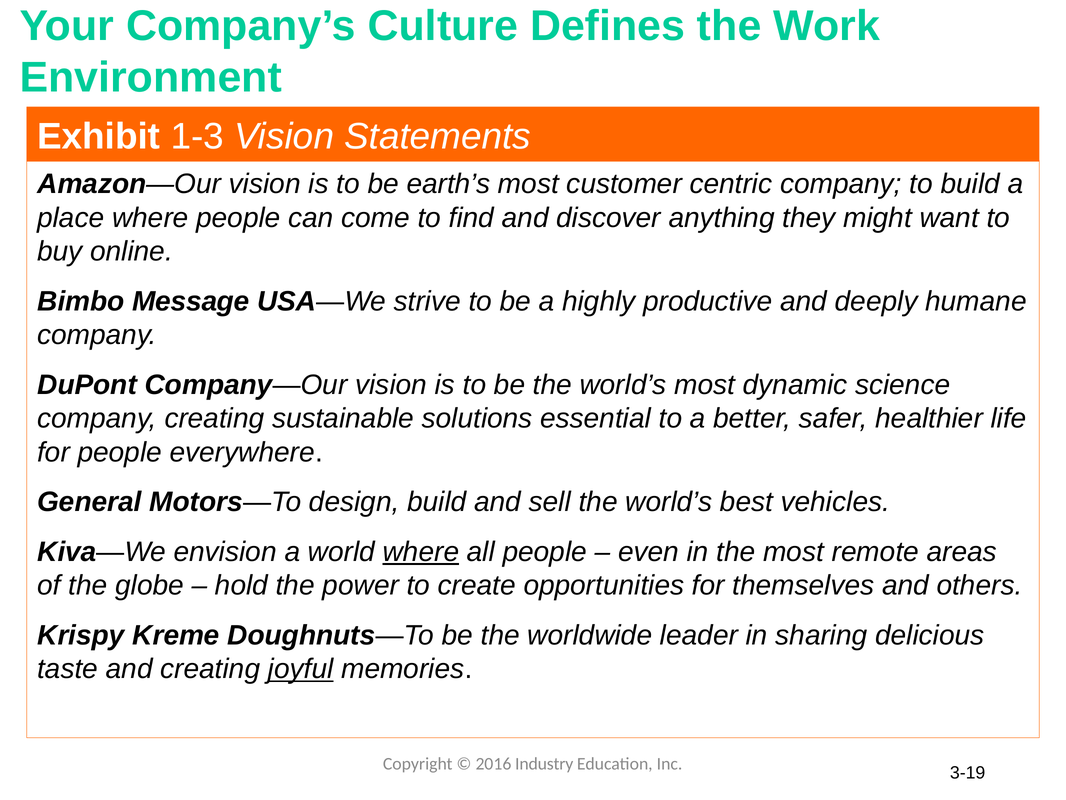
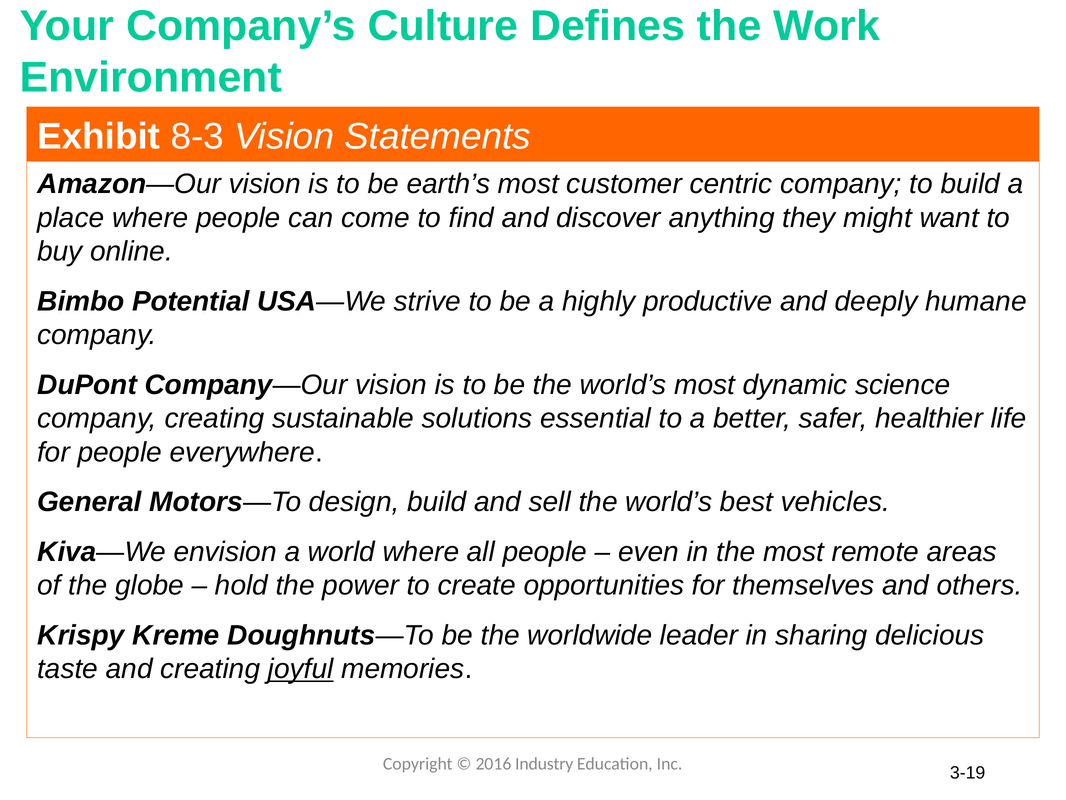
1-3: 1-3 -> 8-3
Message: Message -> Potential
where at (421, 552) underline: present -> none
